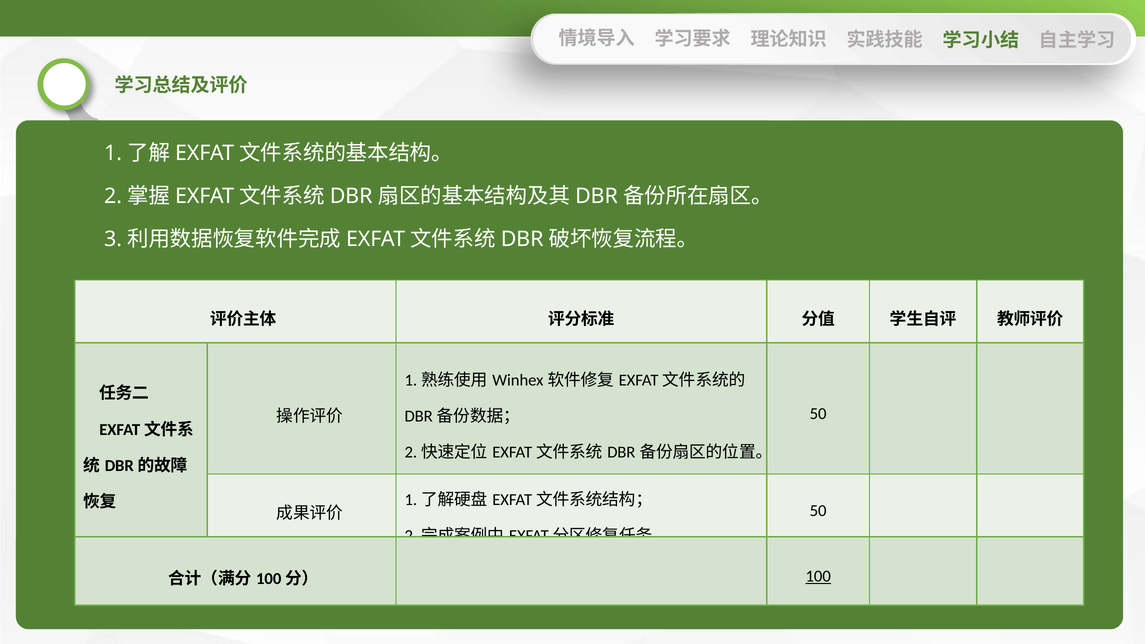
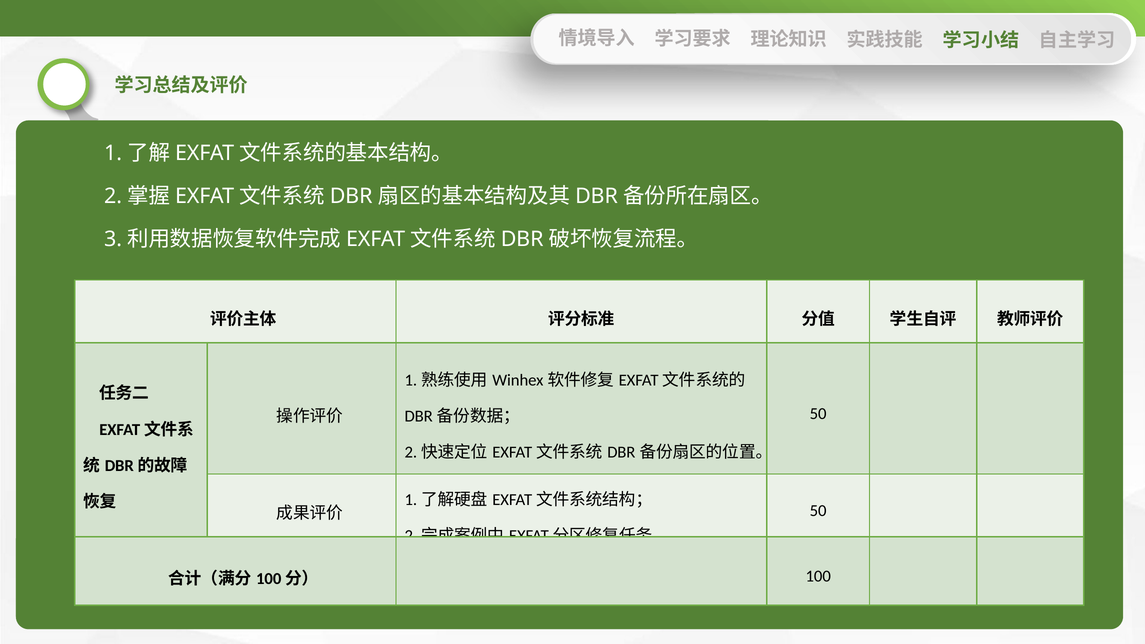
100 underline: present -> none
